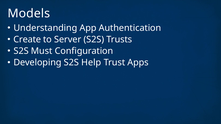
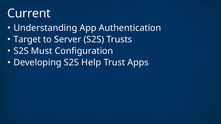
Models: Models -> Current
Create: Create -> Target
